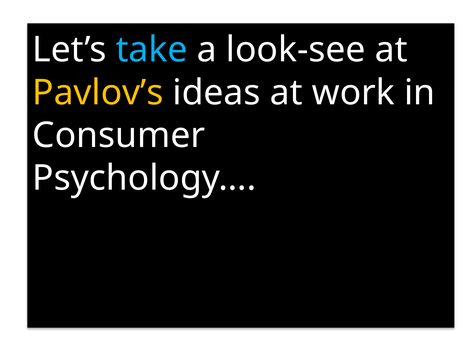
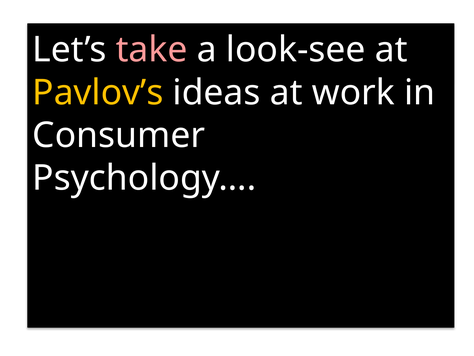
take colour: light blue -> pink
